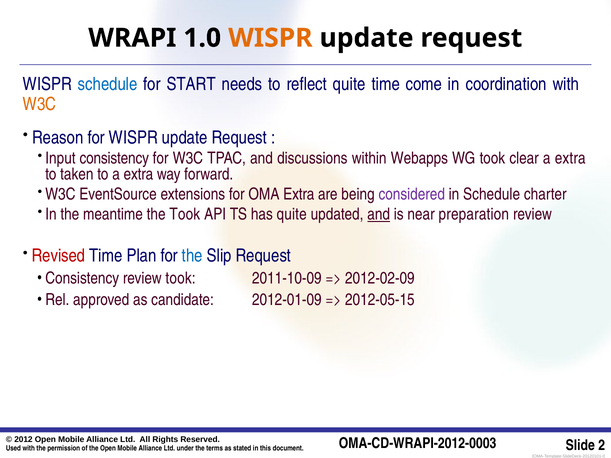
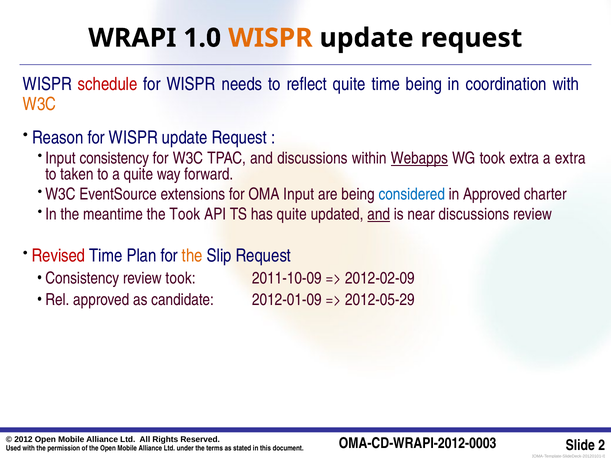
schedule at (108, 84) colour: blue -> red
START at (191, 84): START -> WISPR
time come: come -> being
Webapps underline: none -> present
took clear: clear -> extra
to a extra: extra -> quite
OMA Extra: Extra -> Input
considered colour: purple -> blue
in Schedule: Schedule -> Approved
near preparation: preparation -> discussions
the at (192, 256) colour: blue -> orange
2012-05-15: 2012-05-15 -> 2012-05-29
